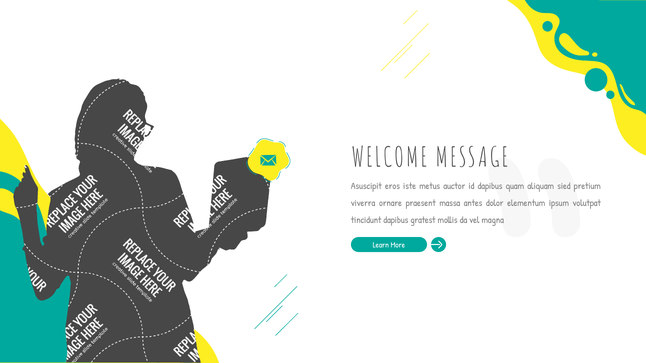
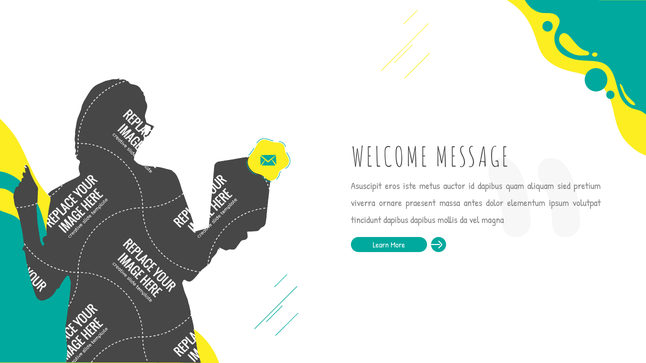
dapibus gratest: gratest -> dapibus
